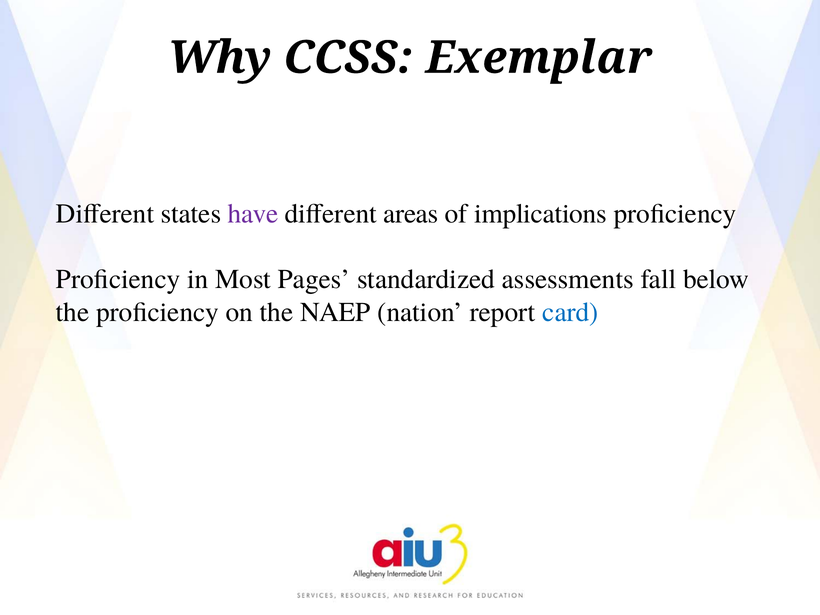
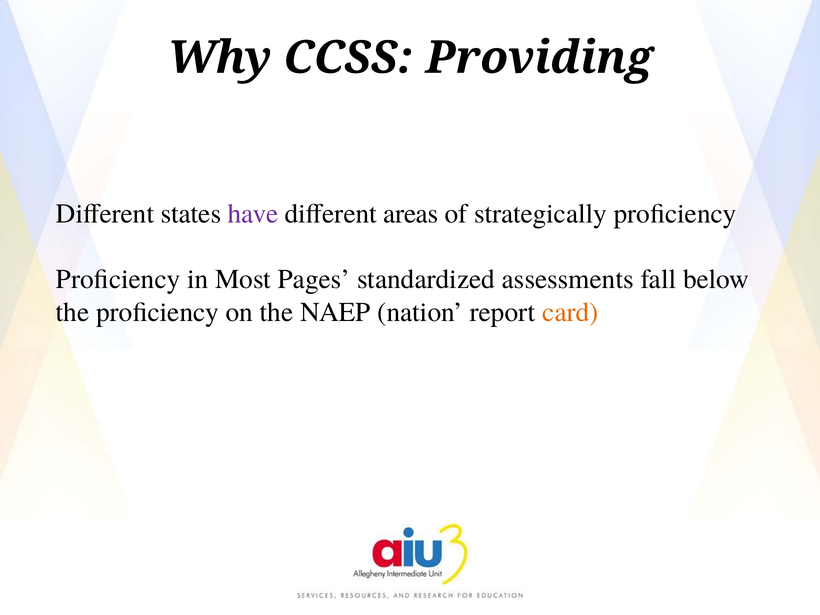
Exemplar: Exemplar -> Providing
implications: implications -> strategically
card colour: blue -> orange
